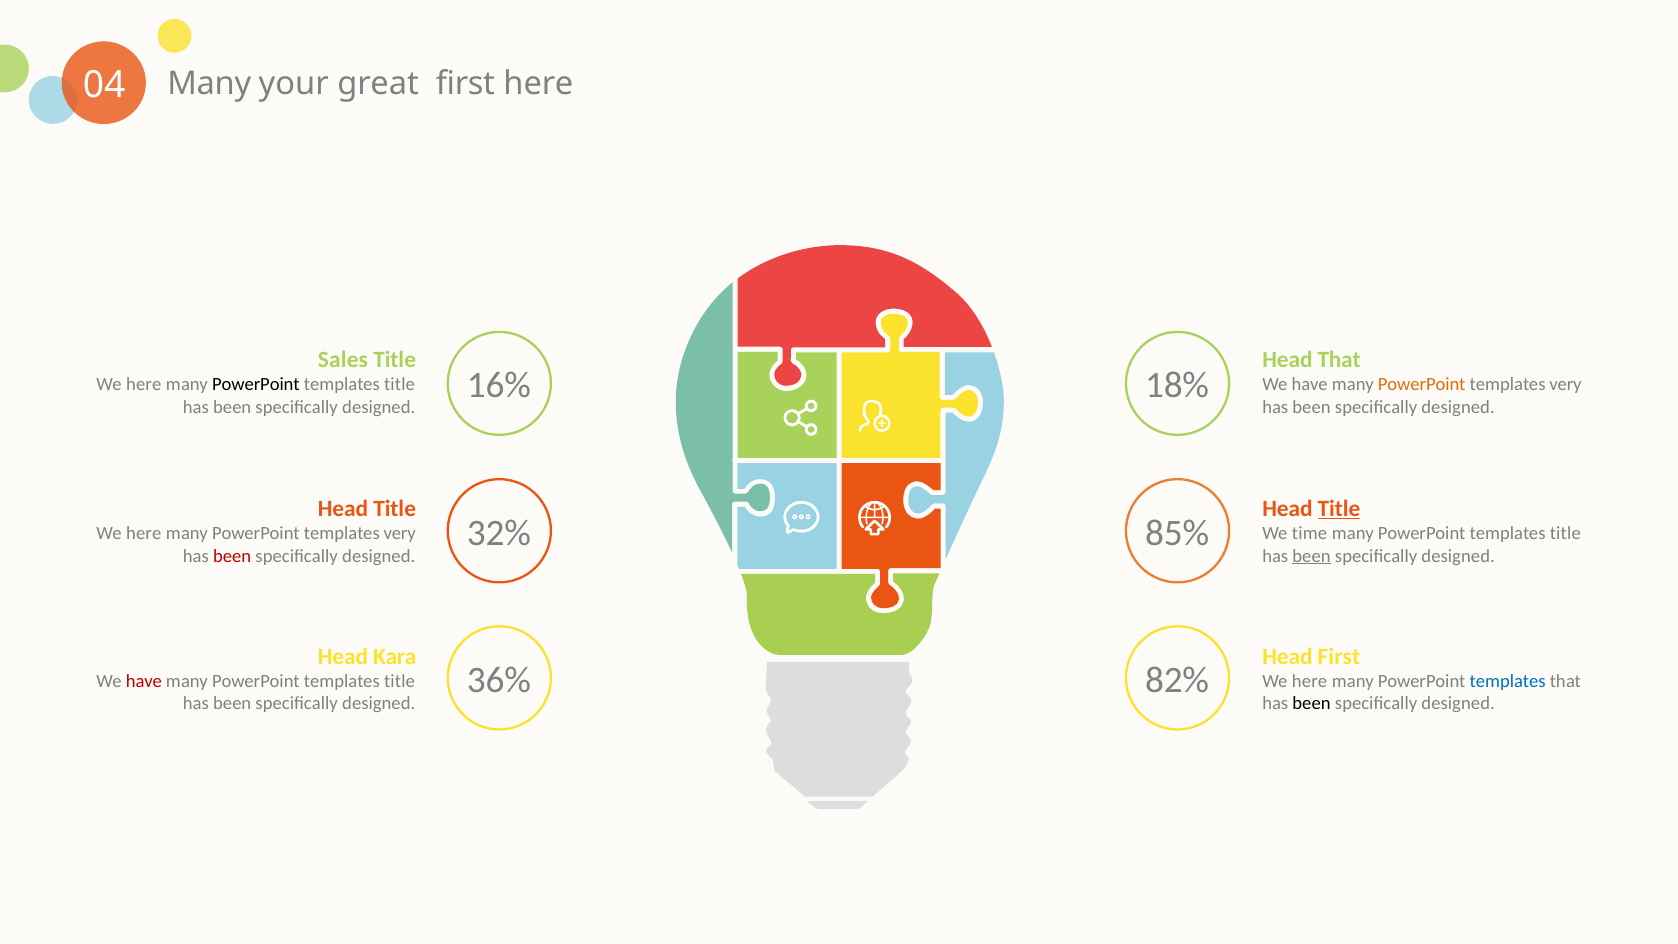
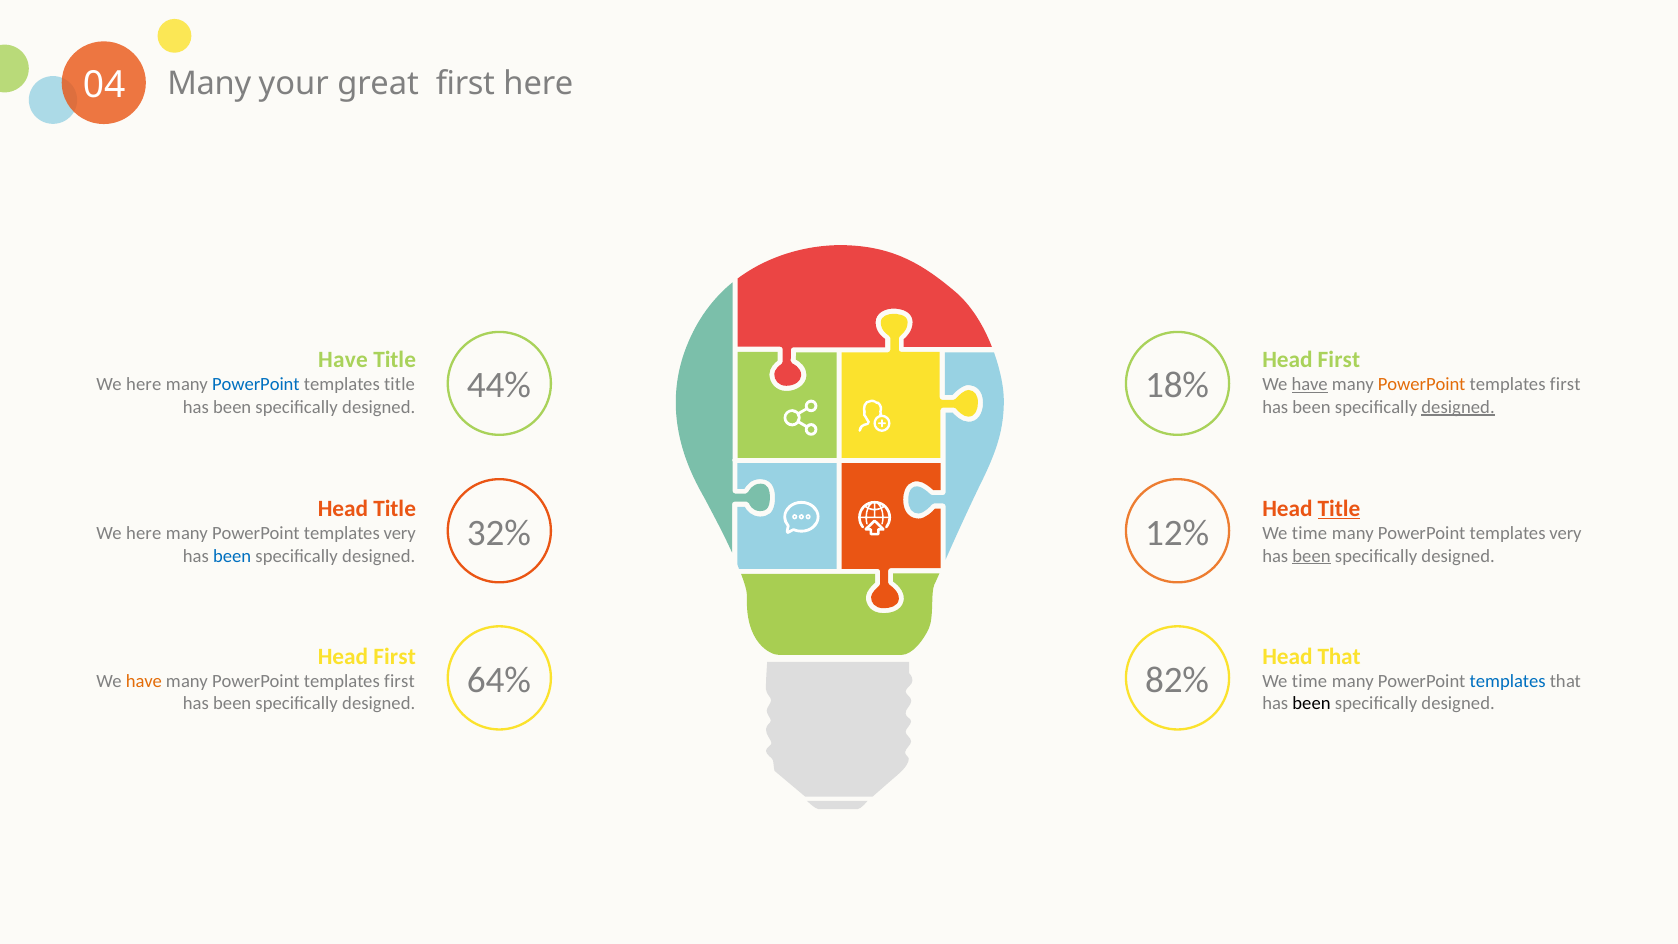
Sales at (343, 360): Sales -> Have
That at (1339, 360): That -> First
16%: 16% -> 44%
PowerPoint at (256, 384) colour: black -> blue
have at (1310, 384) underline: none -> present
very at (1565, 384): very -> first
designed at (1458, 407) underline: none -> present
85%: 85% -> 12%
title at (1565, 533): title -> very
been at (232, 556) colour: red -> blue
Kara at (395, 656): Kara -> First
Head First: First -> That
36%: 36% -> 64%
have at (144, 681) colour: red -> orange
title at (399, 681): title -> first
here at (1310, 681): here -> time
